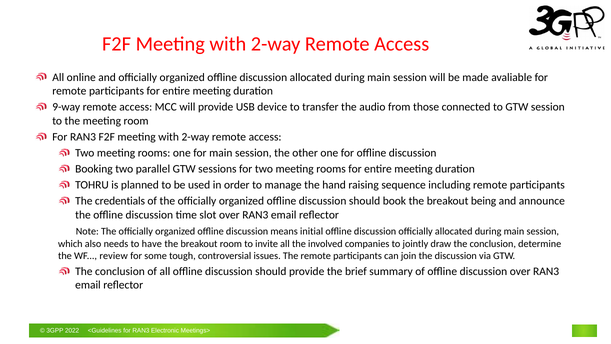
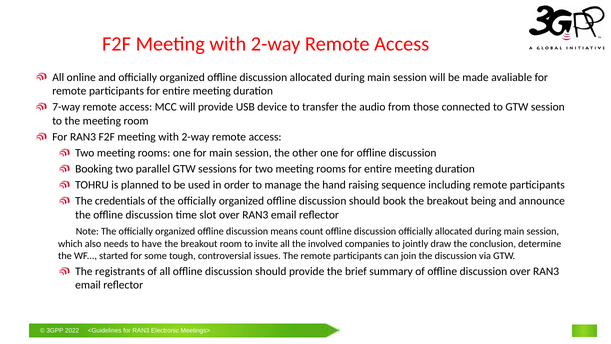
9-way: 9-way -> 7-way
initial: initial -> count
review: review -> started
conclusion at (120, 271): conclusion -> registrants
